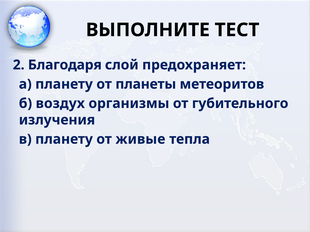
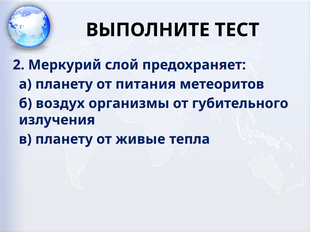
Благодаря: Благодаря -> Меркурий
планеты: планеты -> питания
